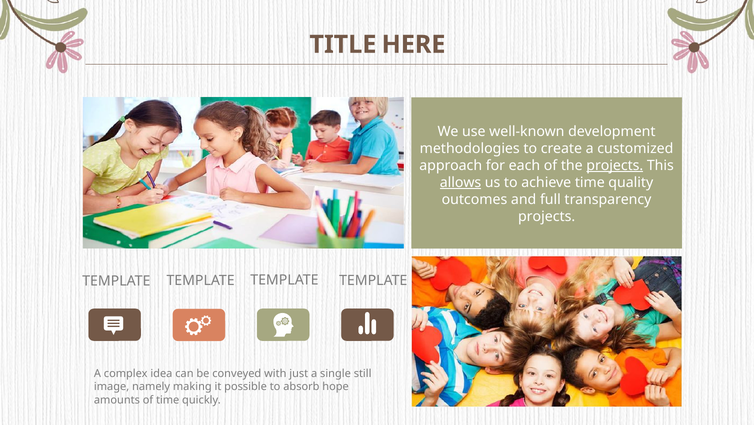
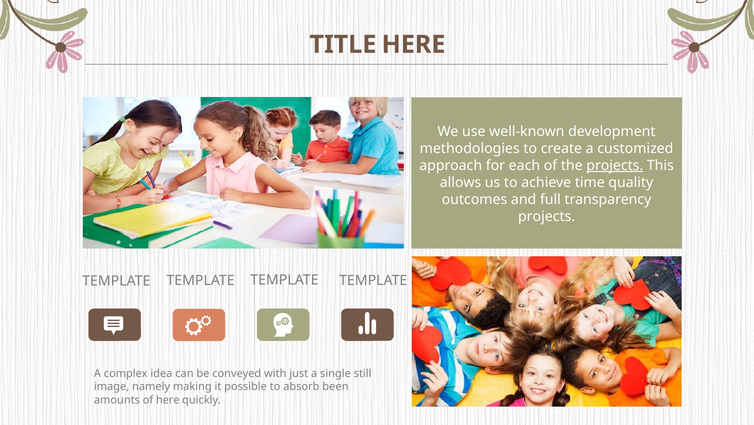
allows underline: present -> none
hope: hope -> been
of time: time -> here
